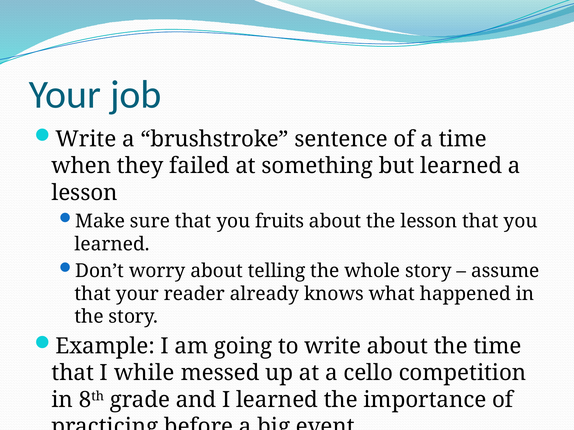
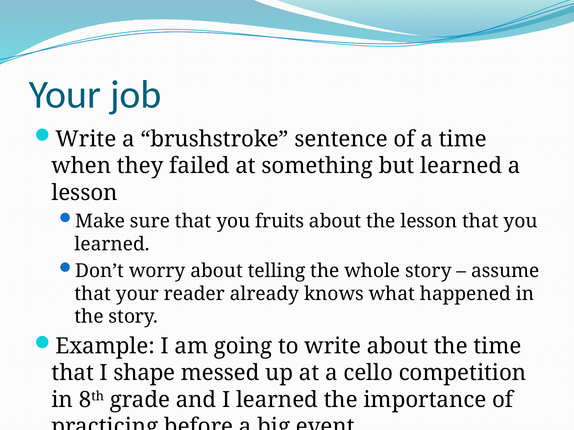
while: while -> shape
